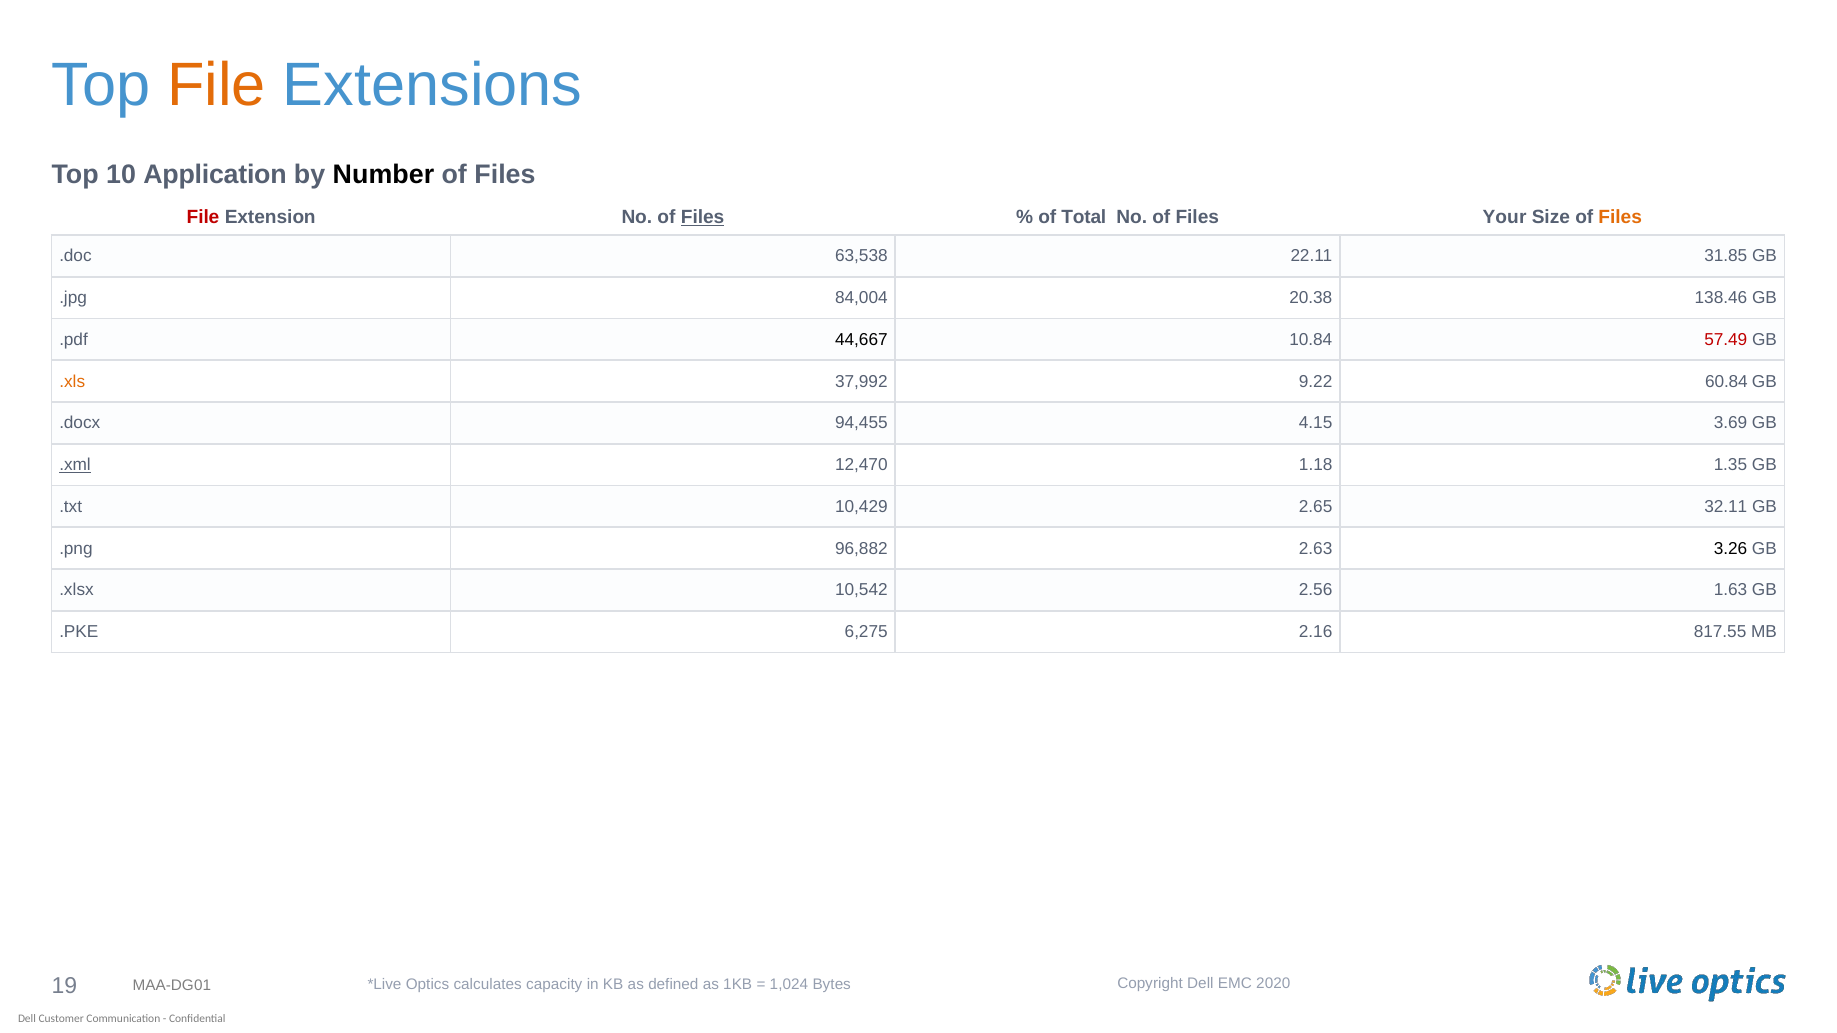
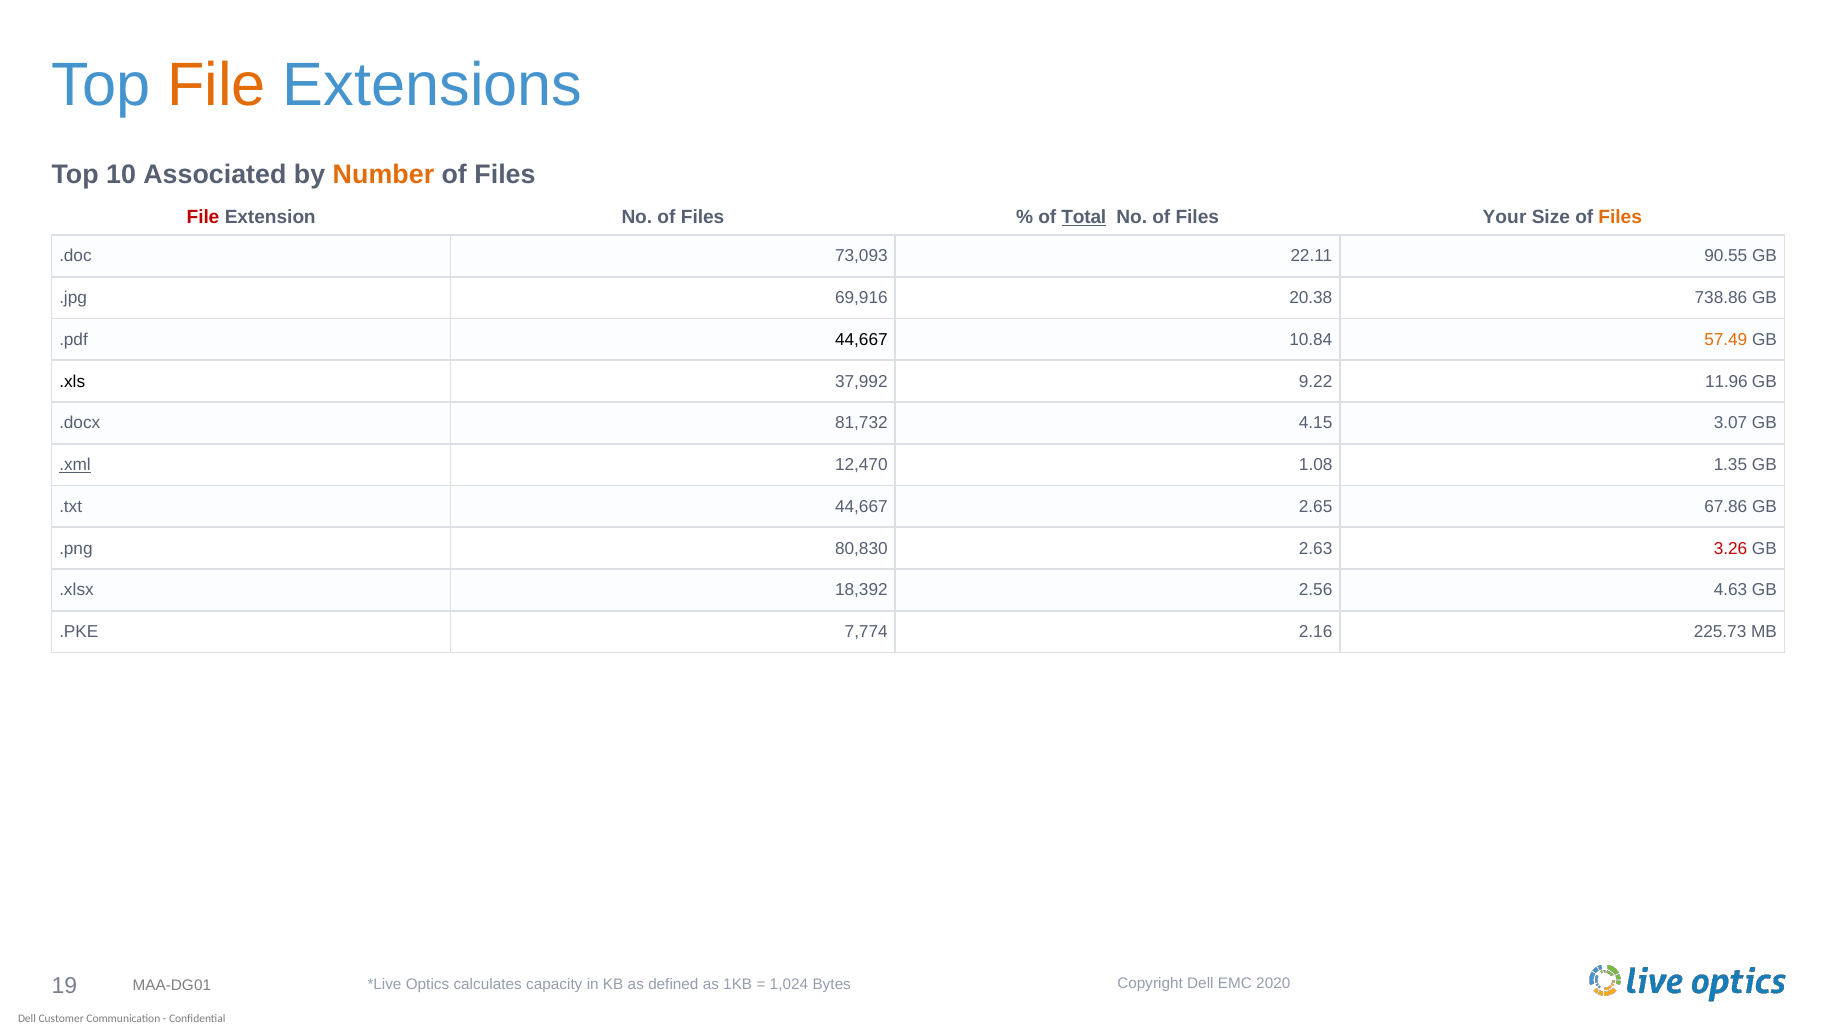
Application: Application -> Associated
Number colour: black -> orange
Files at (703, 218) underline: present -> none
Total underline: none -> present
63,538: 63,538 -> 73,093
31.85: 31.85 -> 90.55
84,004: 84,004 -> 69,916
138.46: 138.46 -> 738.86
57.49 colour: red -> orange
.xls colour: orange -> black
60.84: 60.84 -> 11.96
94,455: 94,455 -> 81,732
3.69: 3.69 -> 3.07
1.18: 1.18 -> 1.08
.txt 10,429: 10,429 -> 44,667
32.11: 32.11 -> 67.86
96,882: 96,882 -> 80,830
3.26 colour: black -> red
10,542: 10,542 -> 18,392
1.63: 1.63 -> 4.63
6,275: 6,275 -> 7,774
817.55: 817.55 -> 225.73
